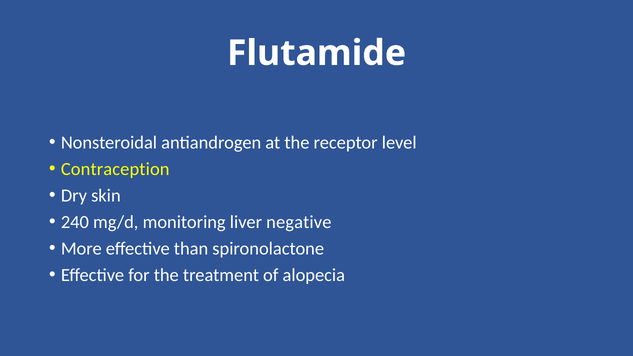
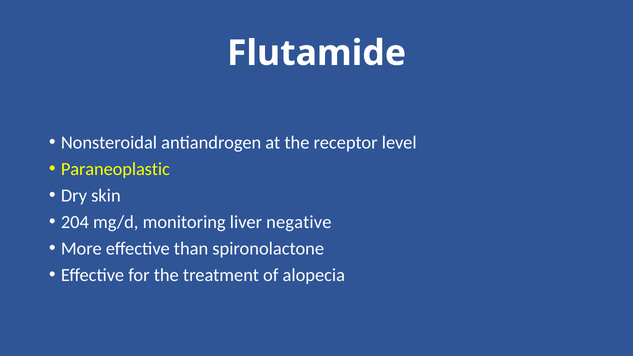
Contraception: Contraception -> Paraneoplastic
240: 240 -> 204
